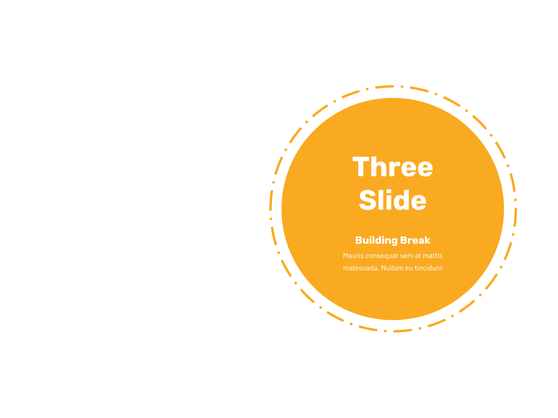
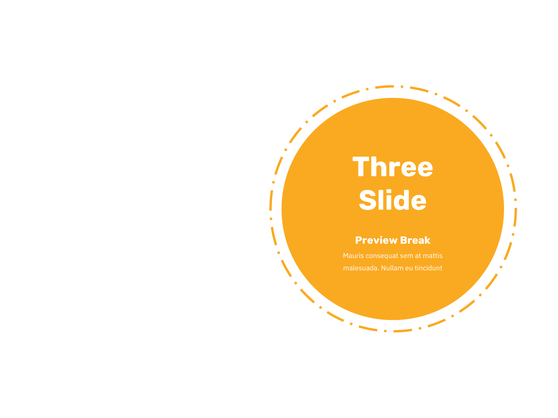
Building: Building -> Preview
